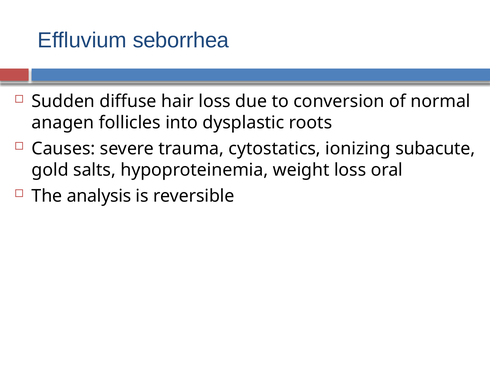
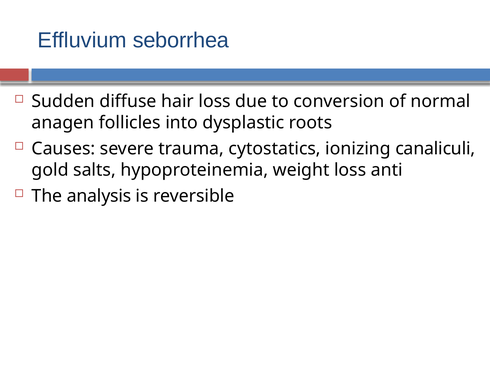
subacute: subacute -> canaliculi
oral: oral -> anti
